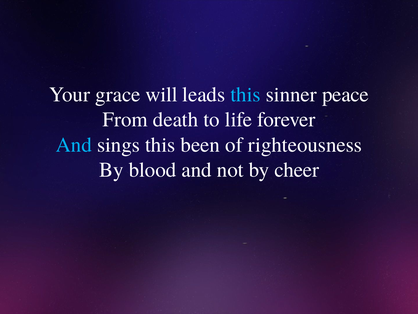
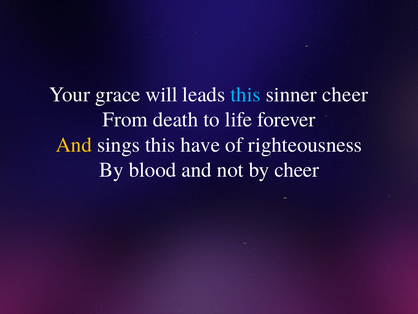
sinner peace: peace -> cheer
And at (74, 145) colour: light blue -> yellow
been: been -> have
